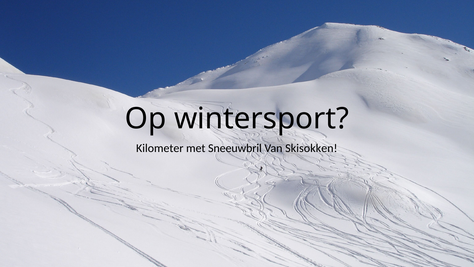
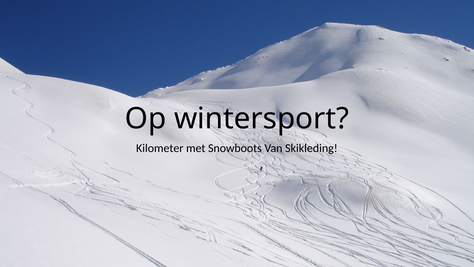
Sneeuwbril: Sneeuwbril -> Snowboots
Skisokken: Skisokken -> Skikleding
